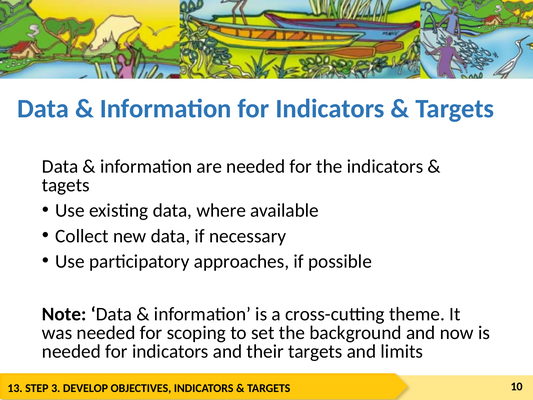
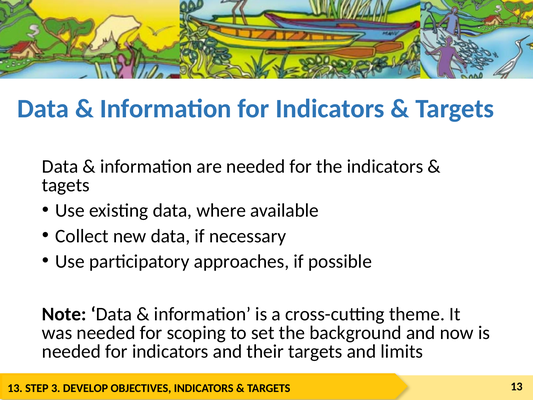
TARGETS 10: 10 -> 13
